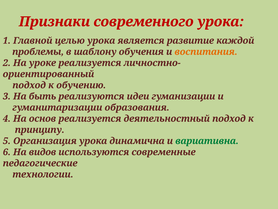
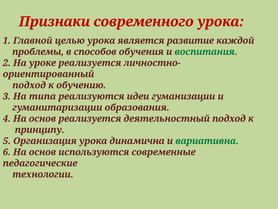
шаблону: шаблону -> способов
воспитания colour: orange -> green
быть: быть -> типа
6 На видов: видов -> основ
